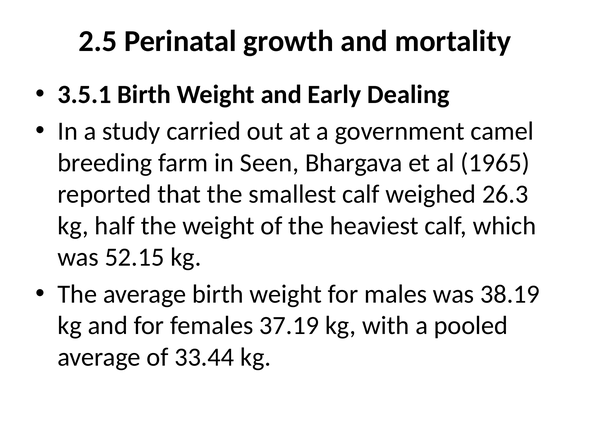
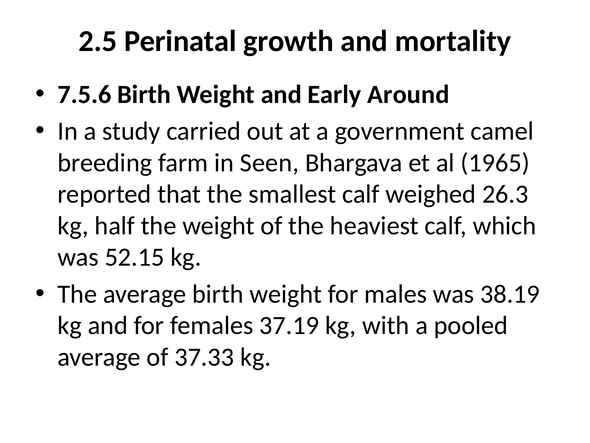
3.5.1: 3.5.1 -> 7.5.6
Dealing: Dealing -> Around
33.44: 33.44 -> 37.33
